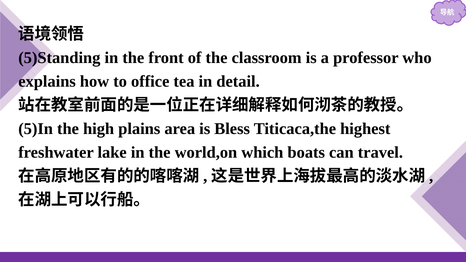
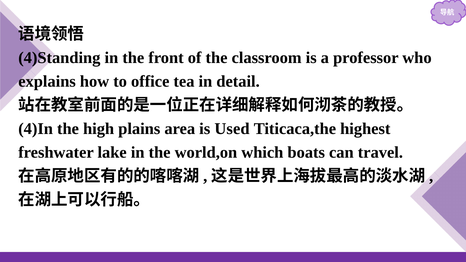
5)Standing: 5)Standing -> 4)Standing
5)In: 5)In -> 4)In
Bless: Bless -> Used
